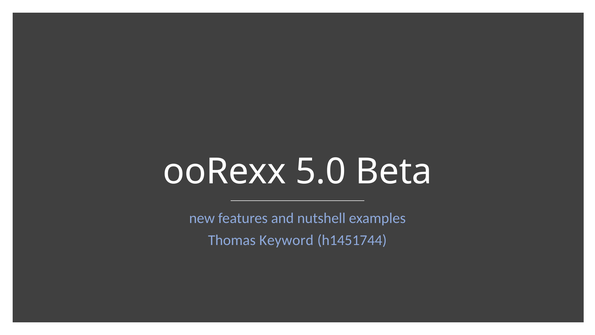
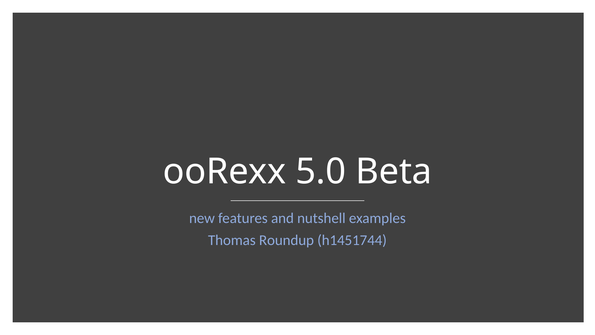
Keyword: Keyword -> Roundup
